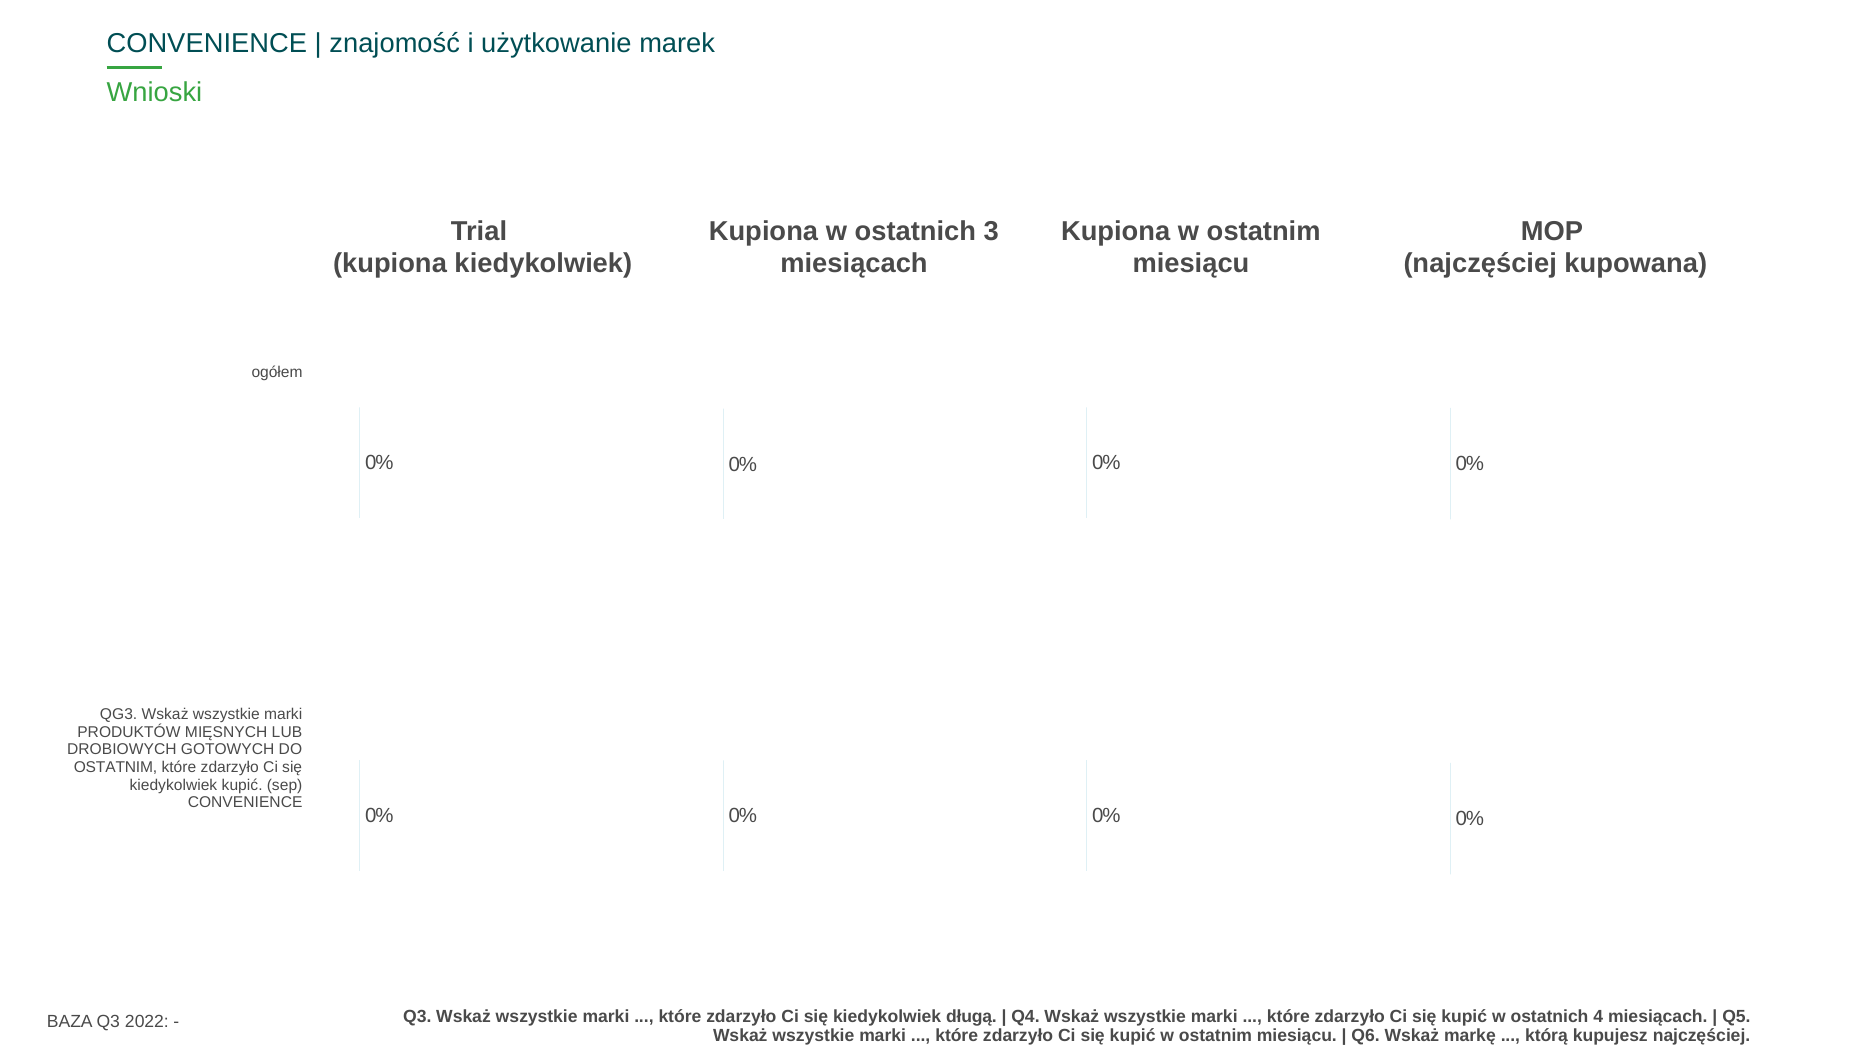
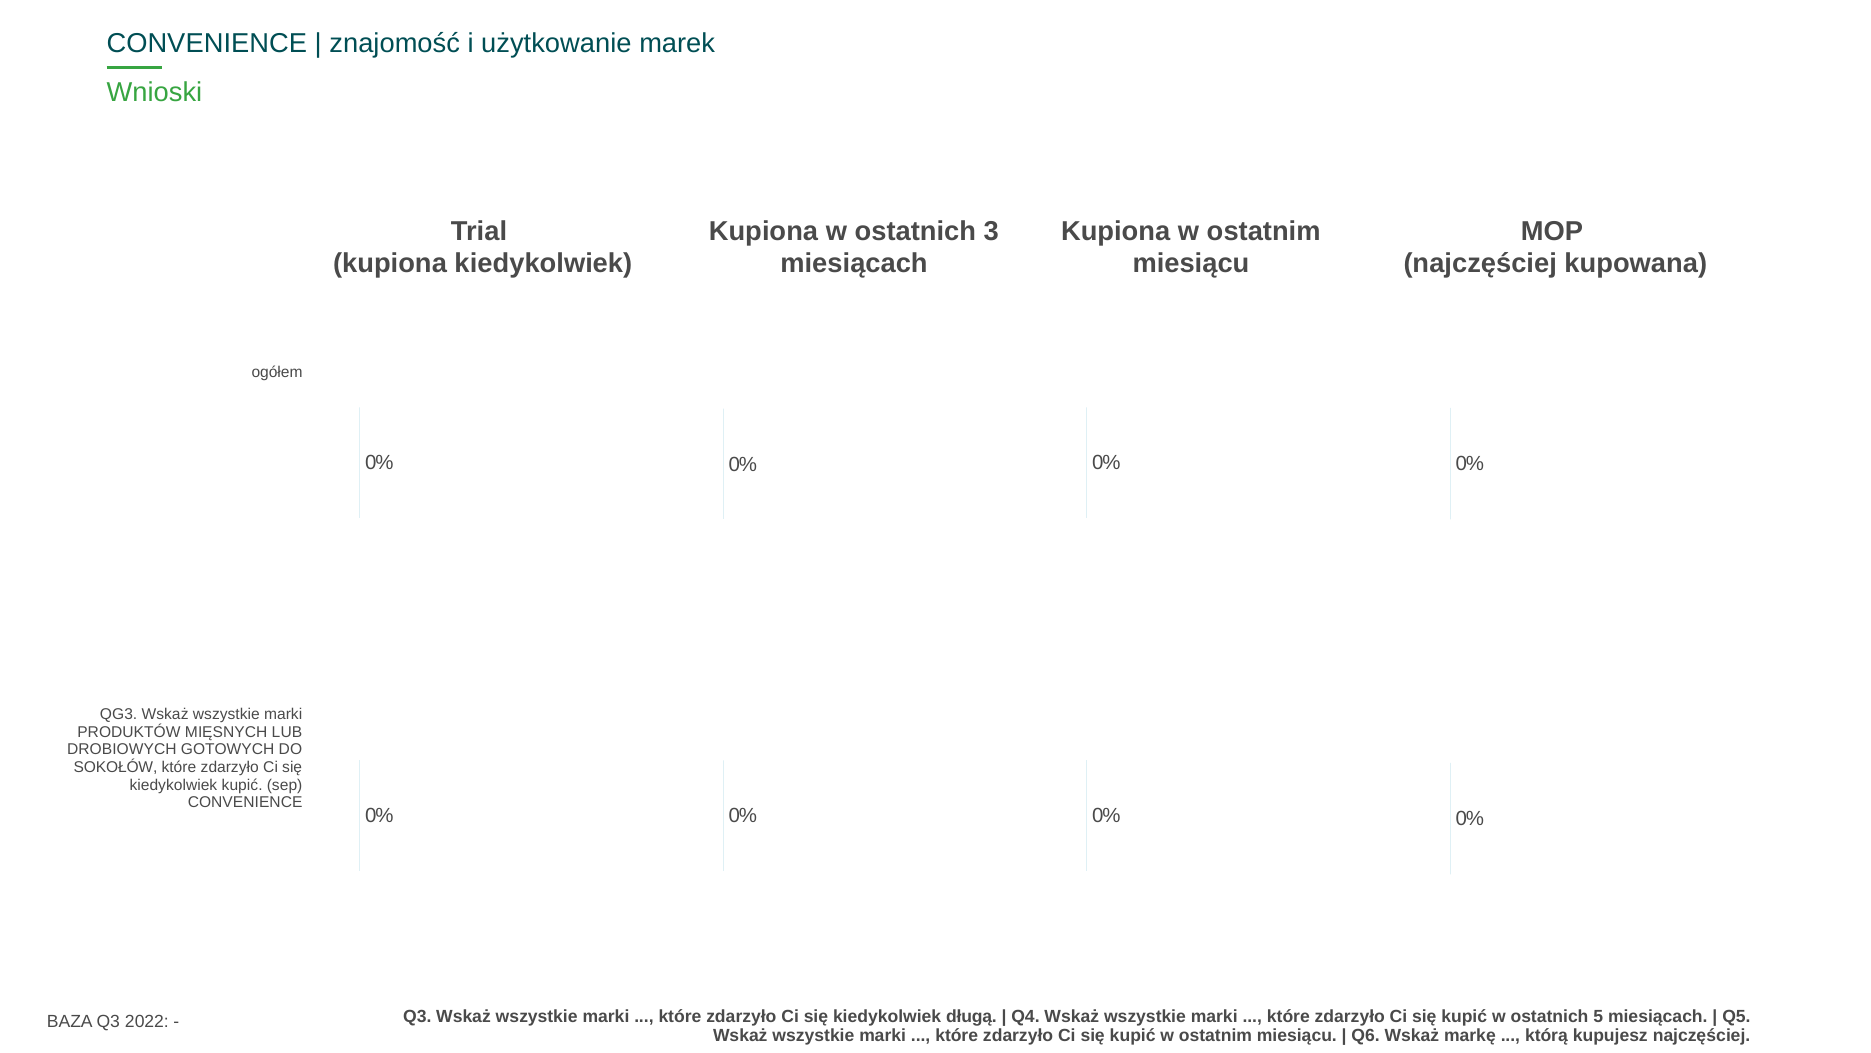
OSTATNIM at (116, 767): OSTATNIM -> SOKOŁÓW
4: 4 -> 5
